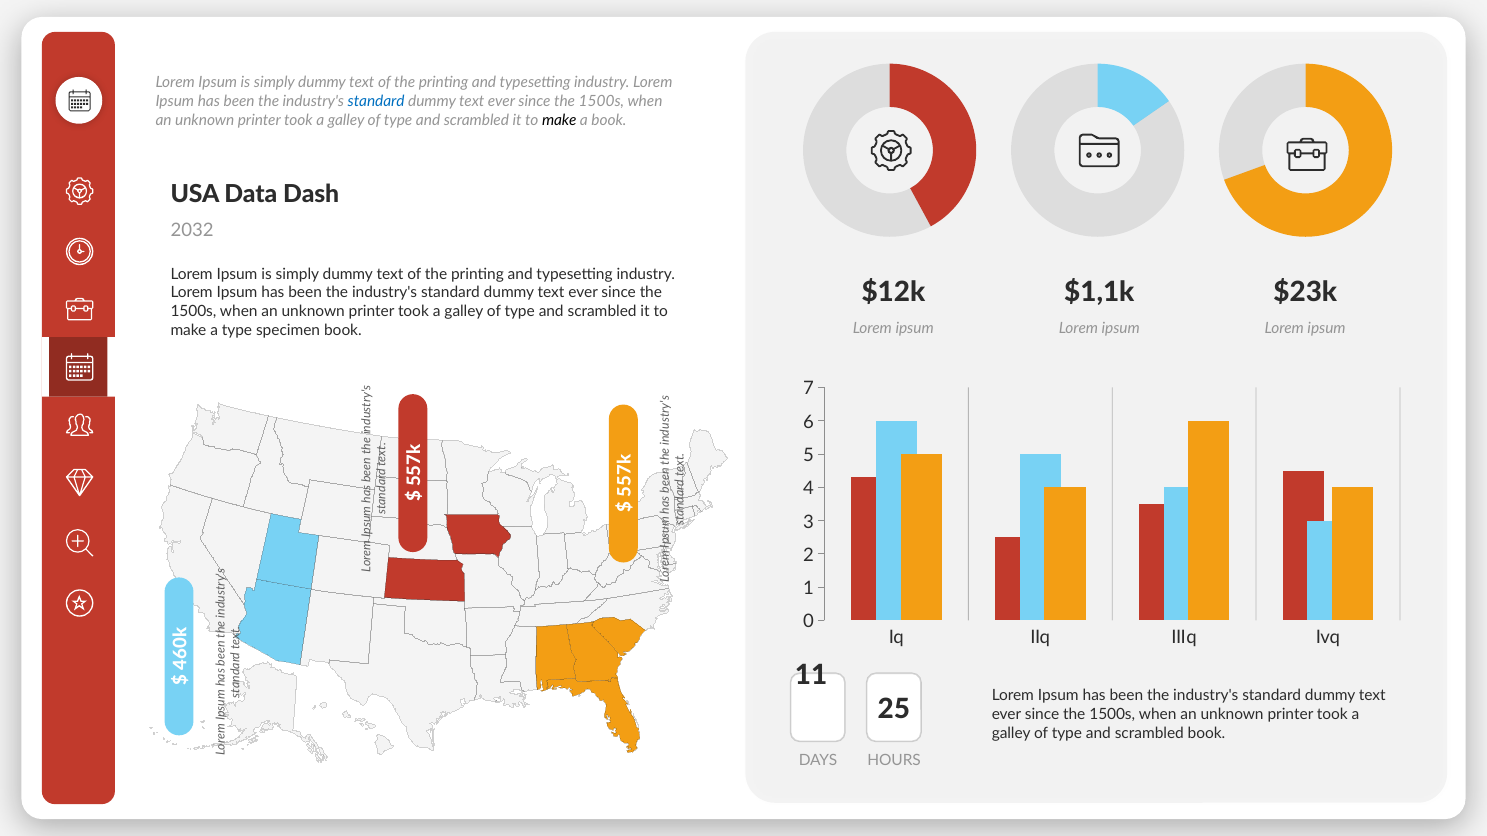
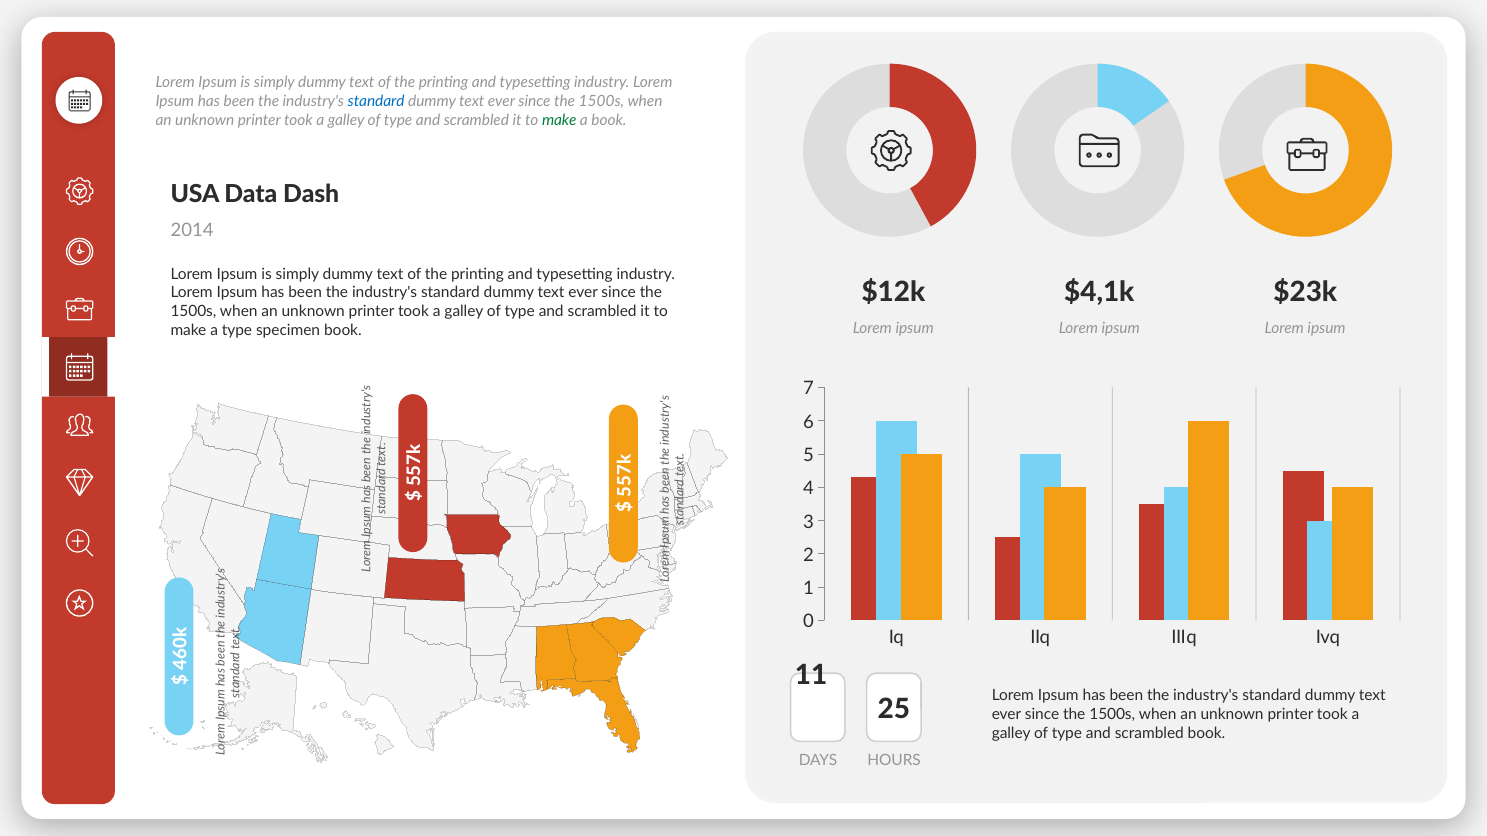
make at (559, 120) colour: black -> green
2032: 2032 -> 2014
$1,1k: $1,1k -> $4,1k
